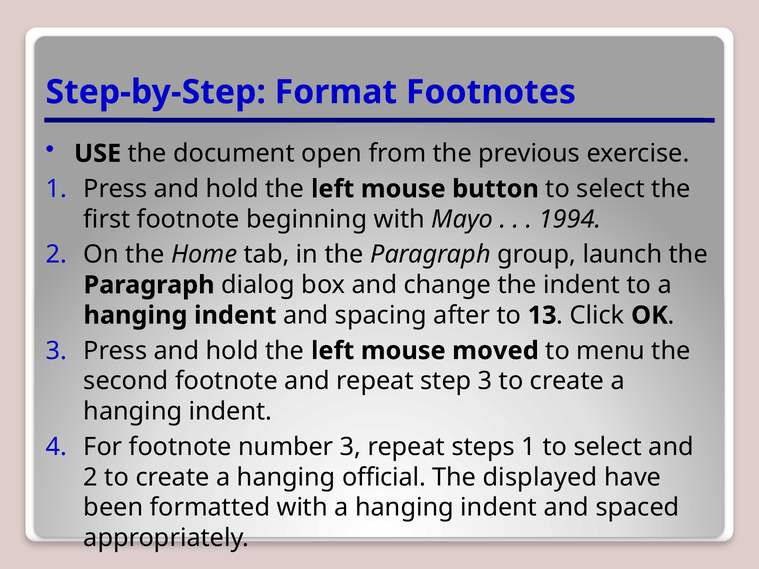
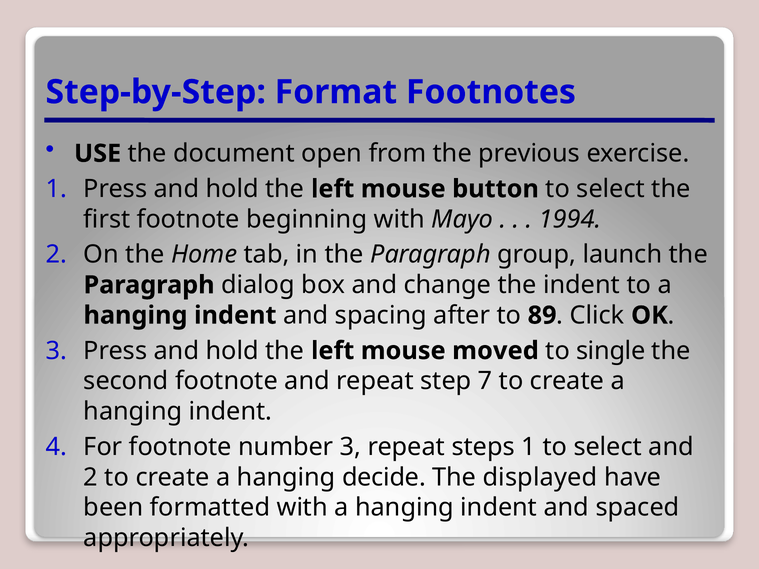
13: 13 -> 89
menu: menu -> single
step 3: 3 -> 7
official: official -> decide
